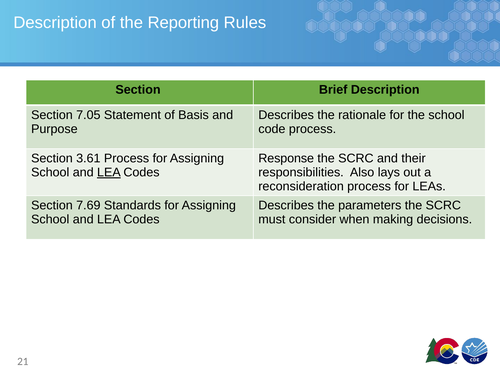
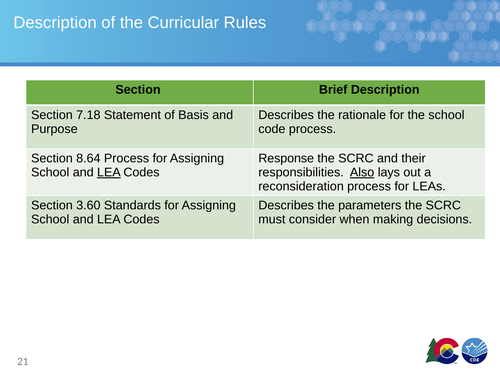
Reporting: Reporting -> Curricular
7.05: 7.05 -> 7.18
3.61: 3.61 -> 8.64
Also underline: none -> present
7.69: 7.69 -> 3.60
